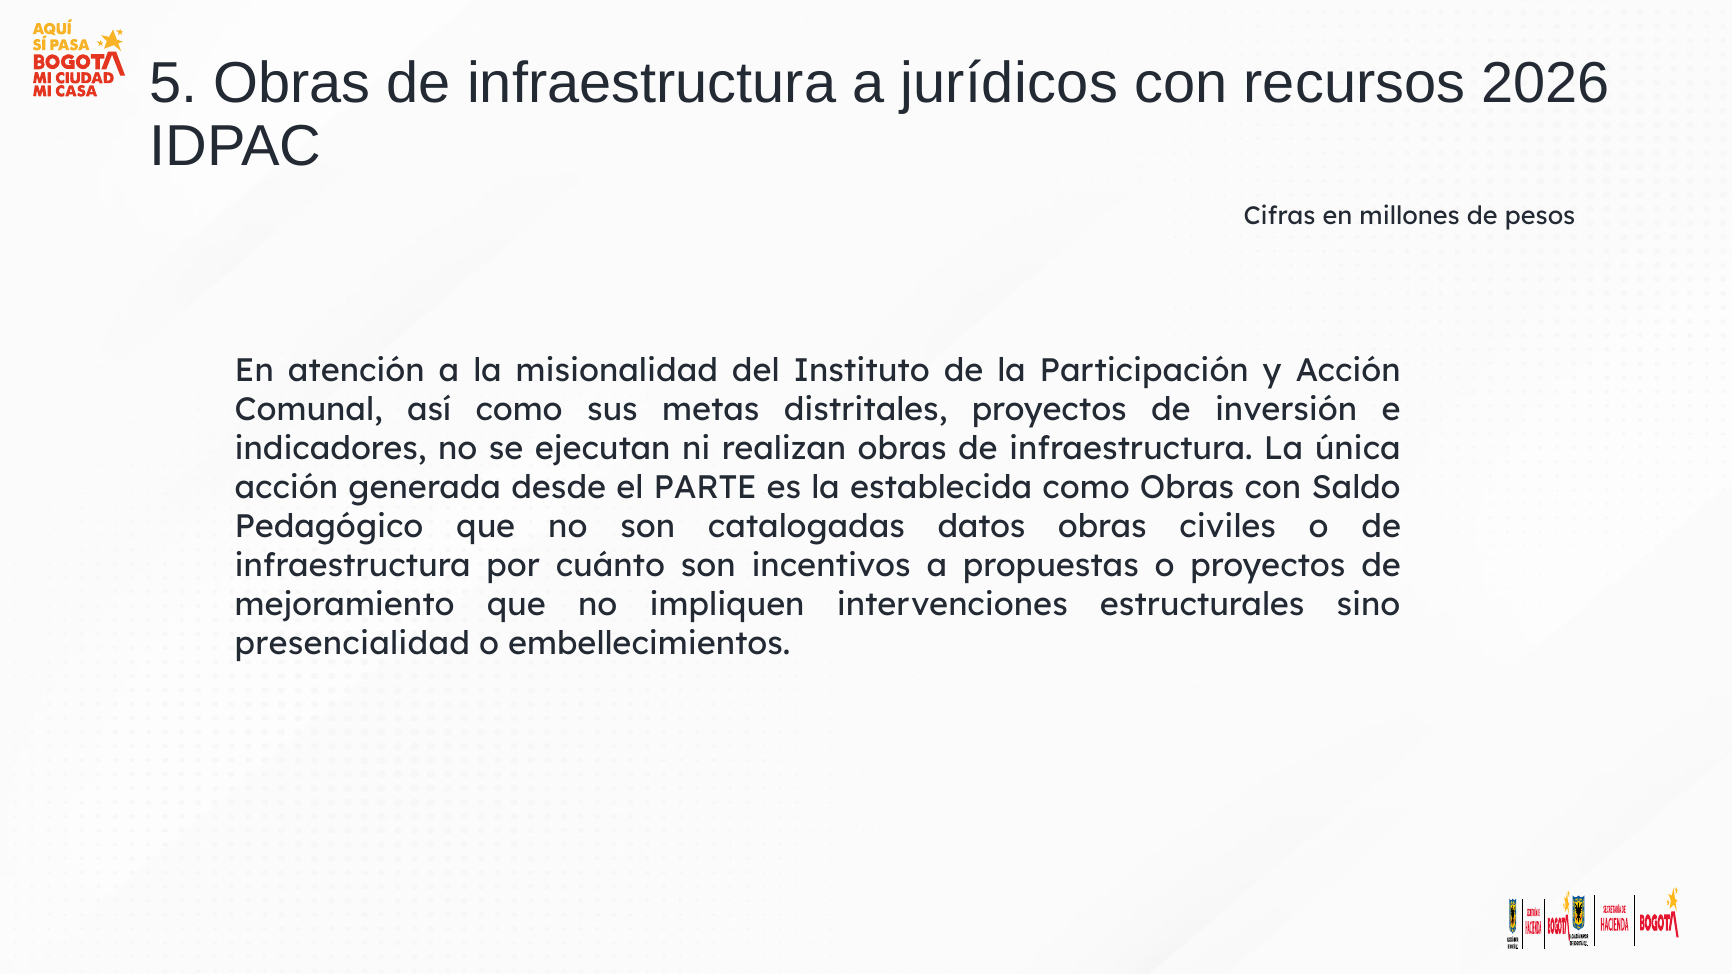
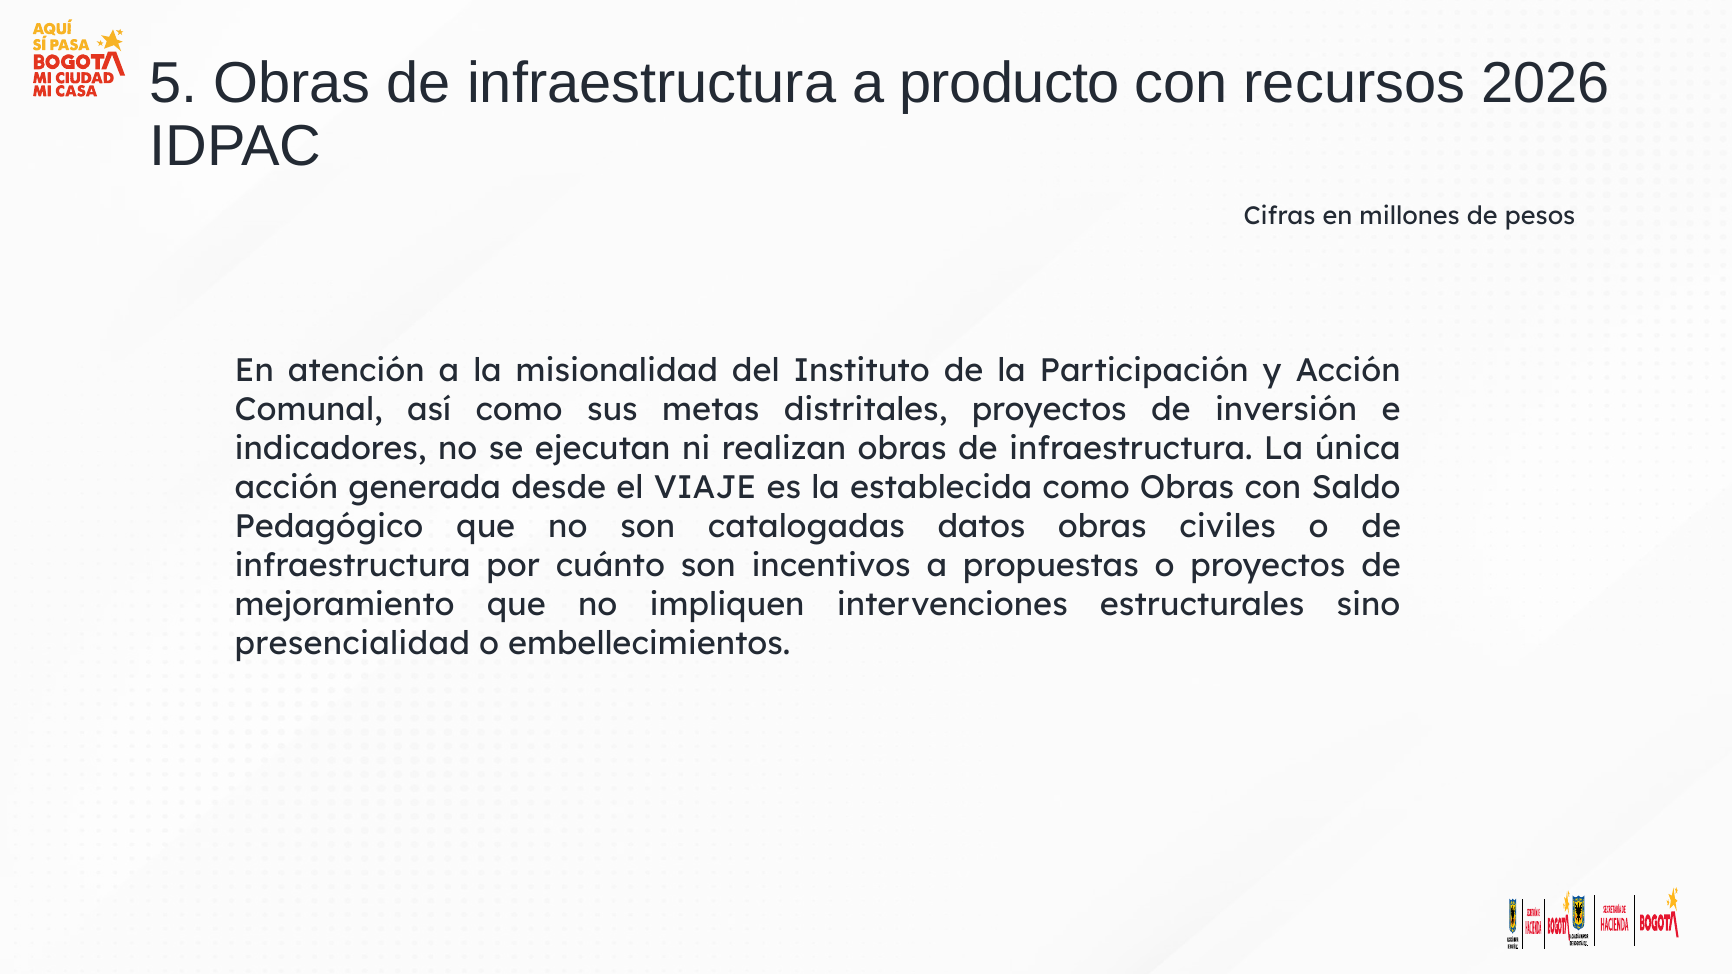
jurídicos: jurídicos -> producto
PARTE: PARTE -> VIAJE
